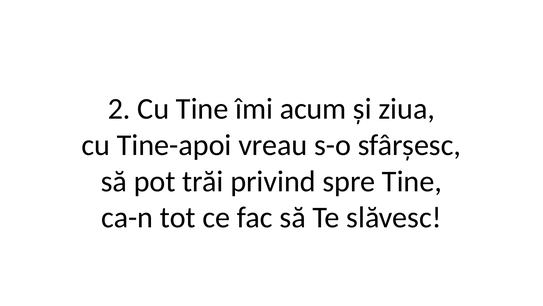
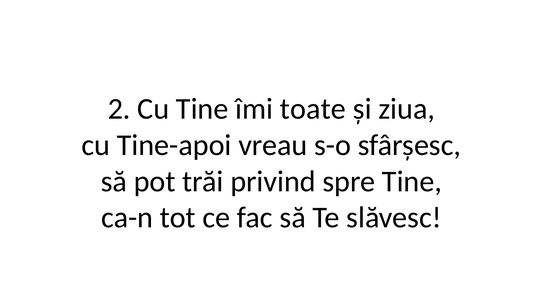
acum: acum -> toate
